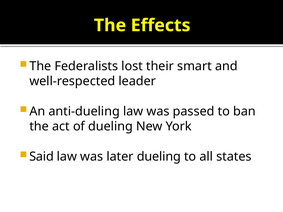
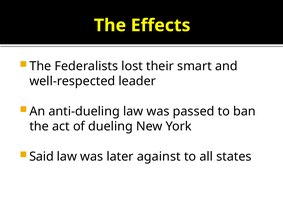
later dueling: dueling -> against
